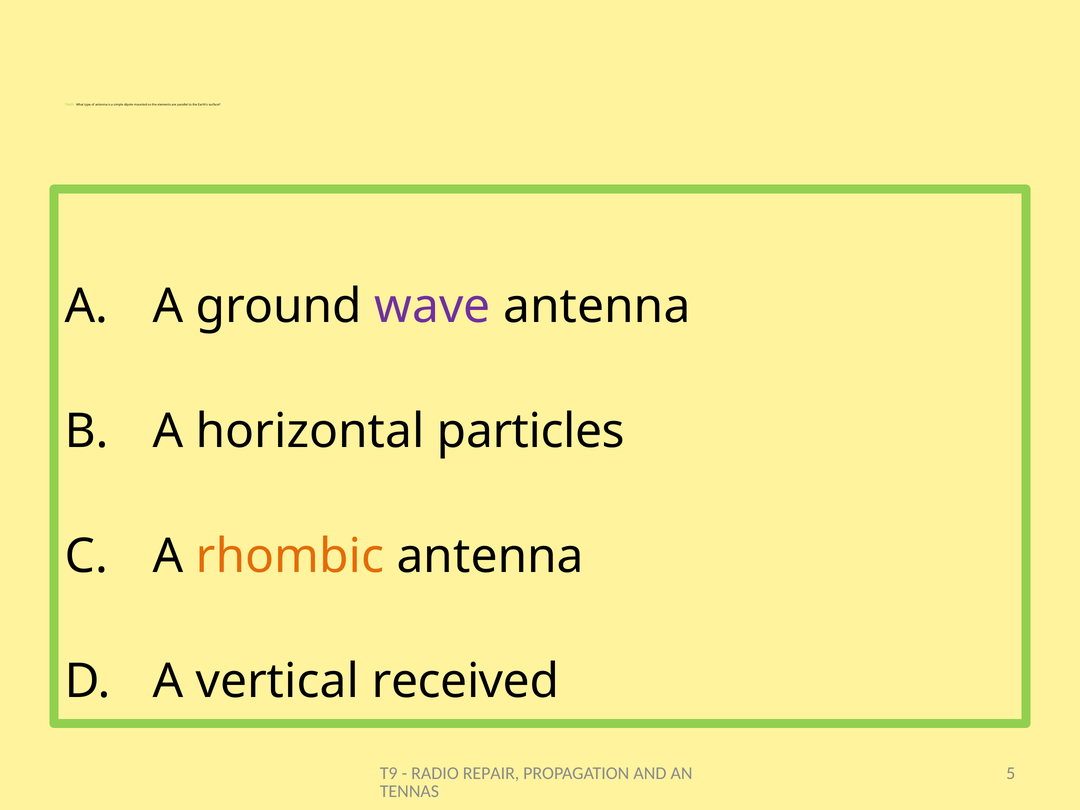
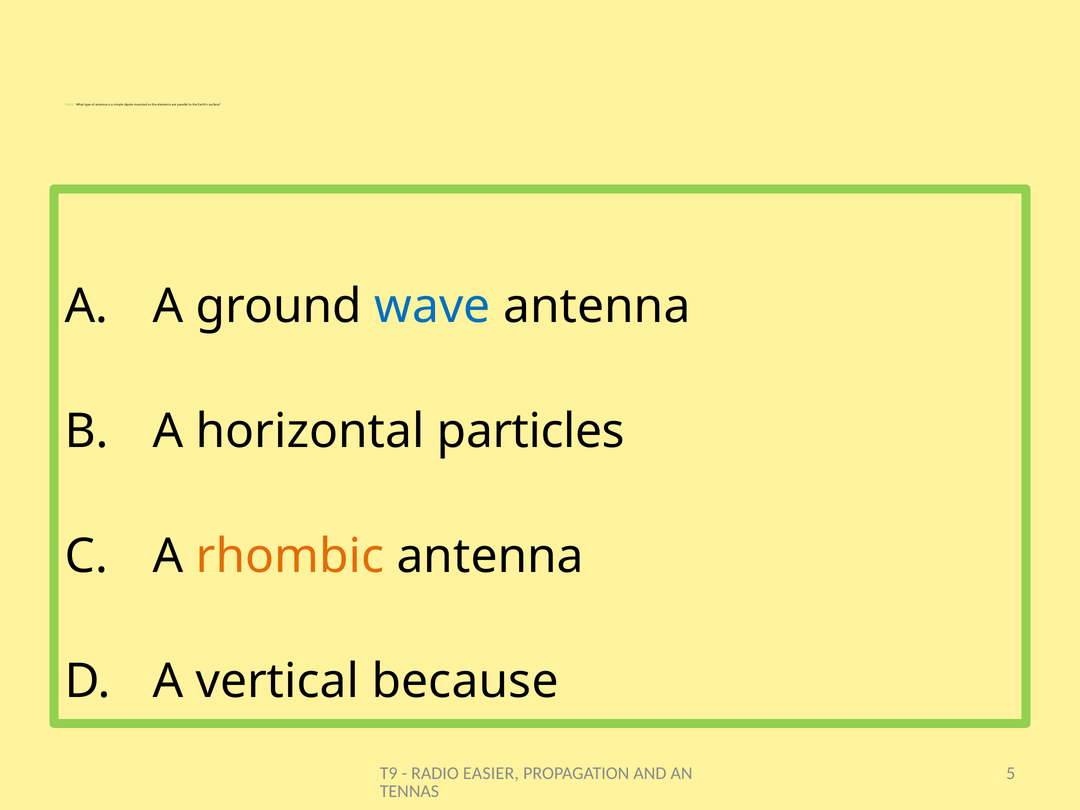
wave colour: purple -> blue
received: received -> because
REPAIR: REPAIR -> EASIER
